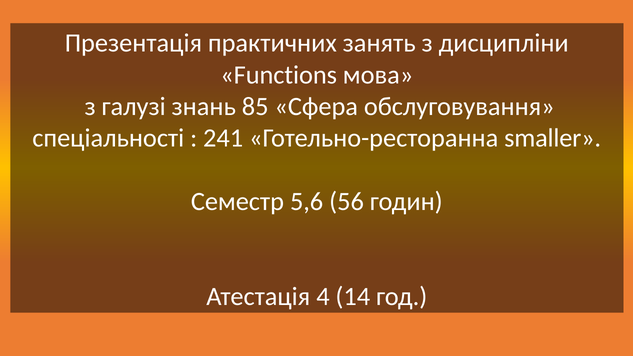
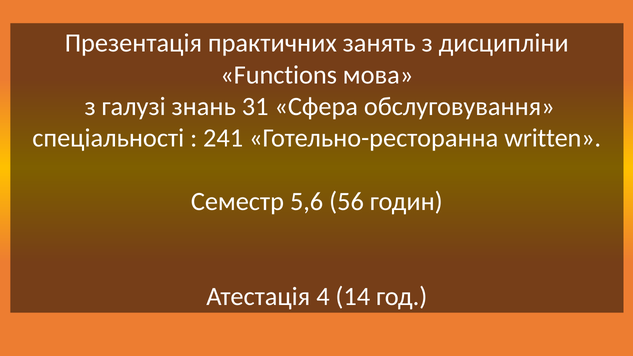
85: 85 -> 31
smaller: smaller -> written
